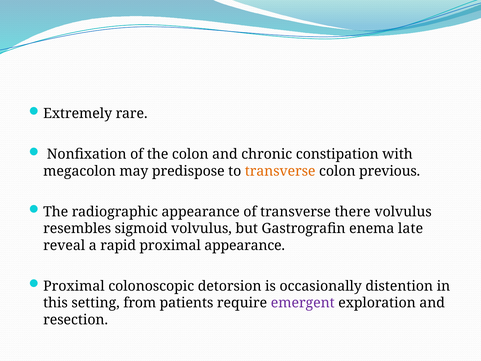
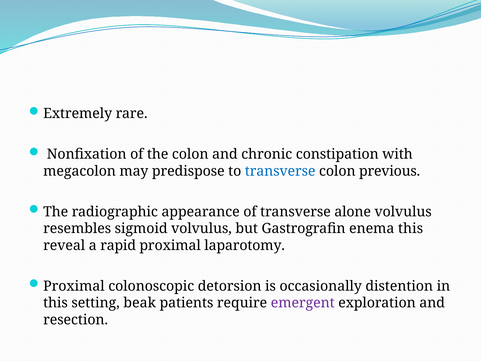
transverse at (280, 171) colour: orange -> blue
there: there -> alone
enema late: late -> this
proximal appearance: appearance -> laparotomy
from: from -> beak
